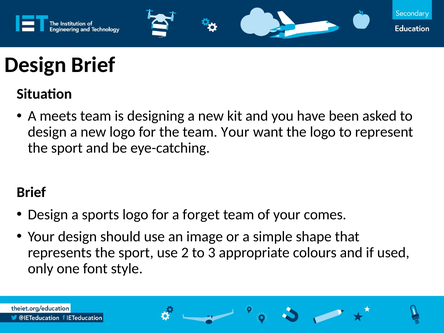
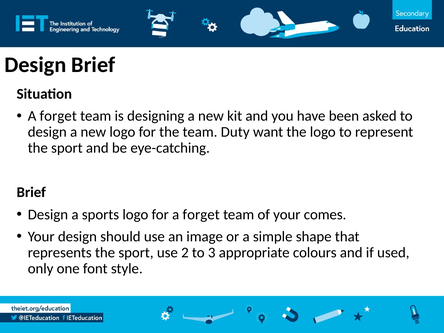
meets at (58, 116): meets -> forget
team Your: Your -> Duty
